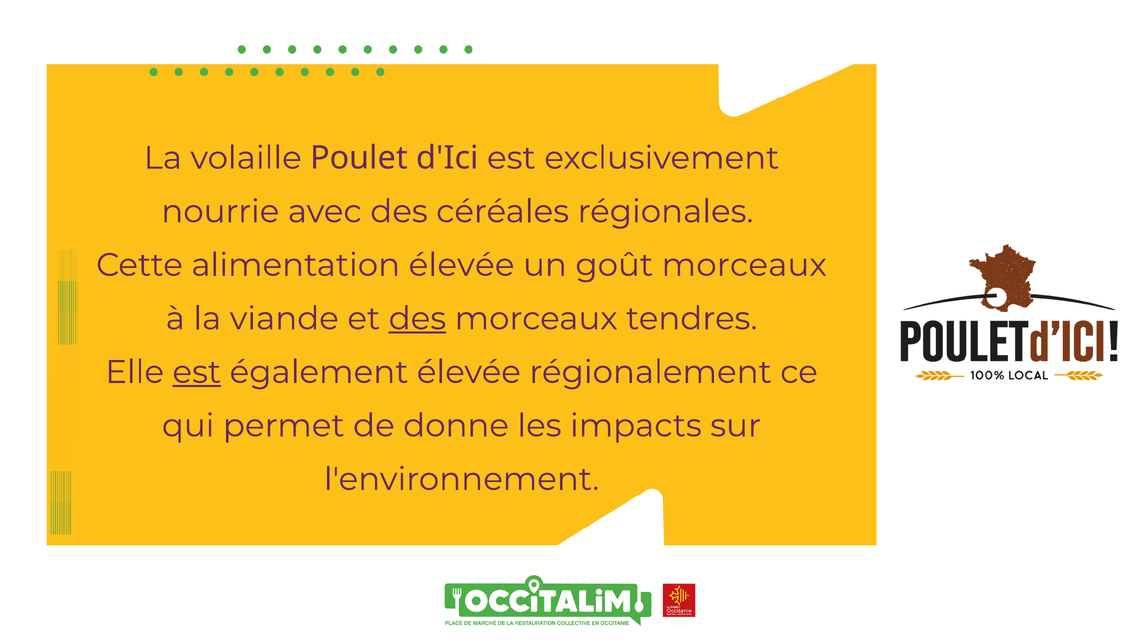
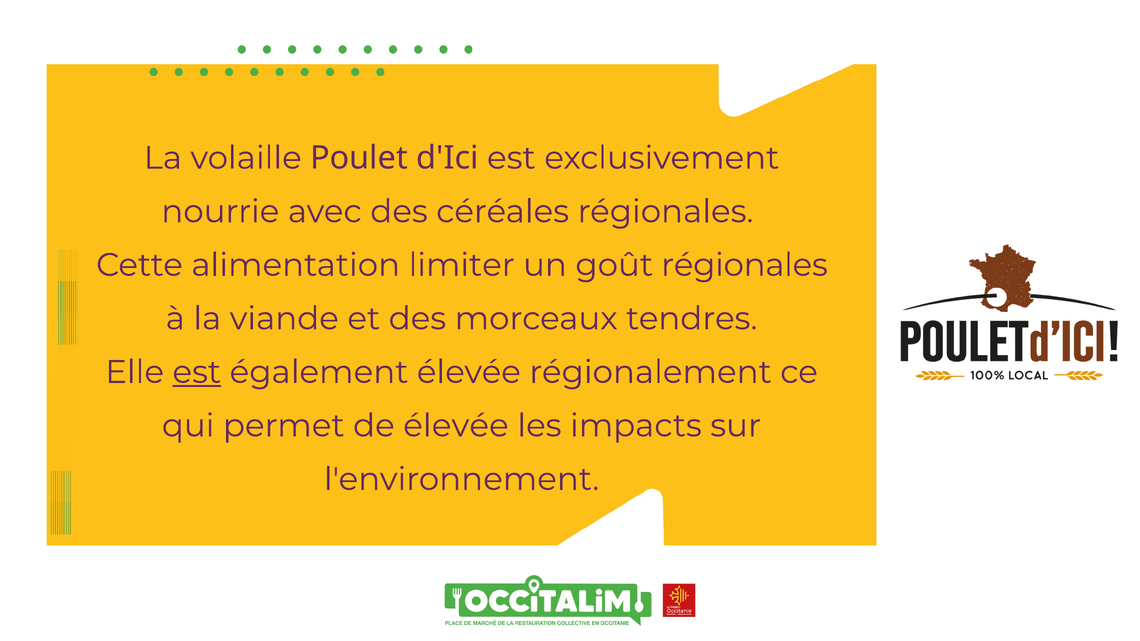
alimentation élevée: élevée -> limiter
goût morceaux: morceaux -> régionales
des at (417, 319) underline: present -> none
de donne: donne -> élevée
